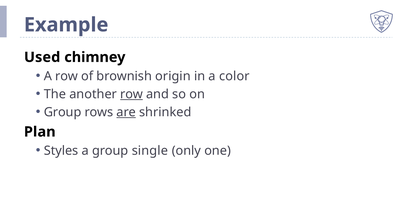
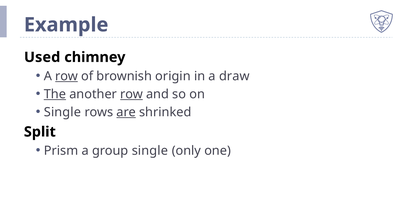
row at (67, 76) underline: none -> present
color: color -> draw
The underline: none -> present
Group at (63, 112): Group -> Single
Plan: Plan -> Split
Styles: Styles -> Prism
